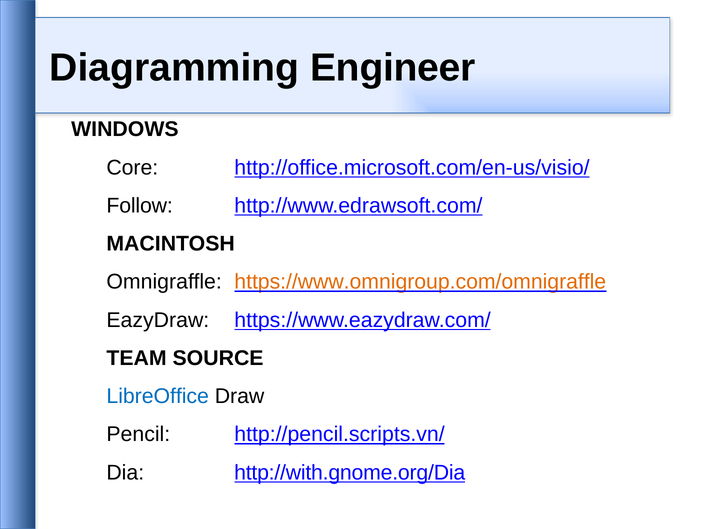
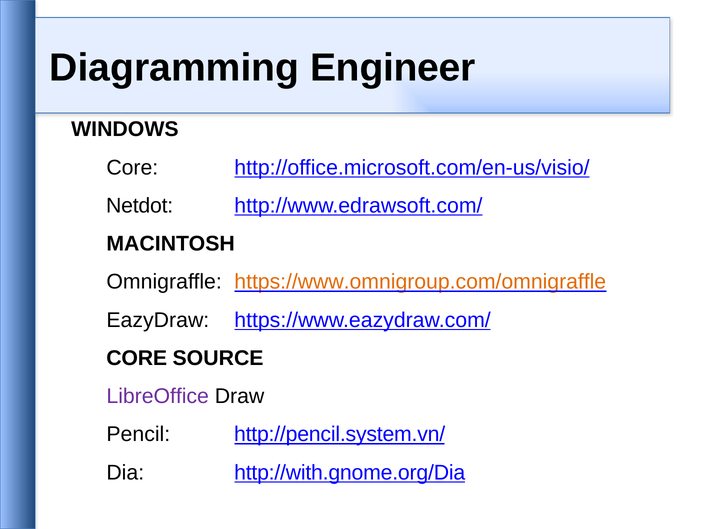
Follow: Follow -> Netdot
TEAM at (137, 358): TEAM -> CORE
LibreOffice colour: blue -> purple
http://pencil.scripts.vn/: http://pencil.scripts.vn/ -> http://pencil.system.vn/
